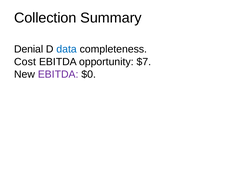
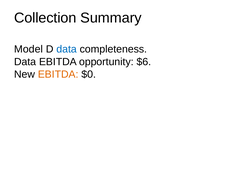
Denial: Denial -> Model
Cost at (25, 62): Cost -> Data
$7: $7 -> $6
EBITDA at (58, 74) colour: purple -> orange
